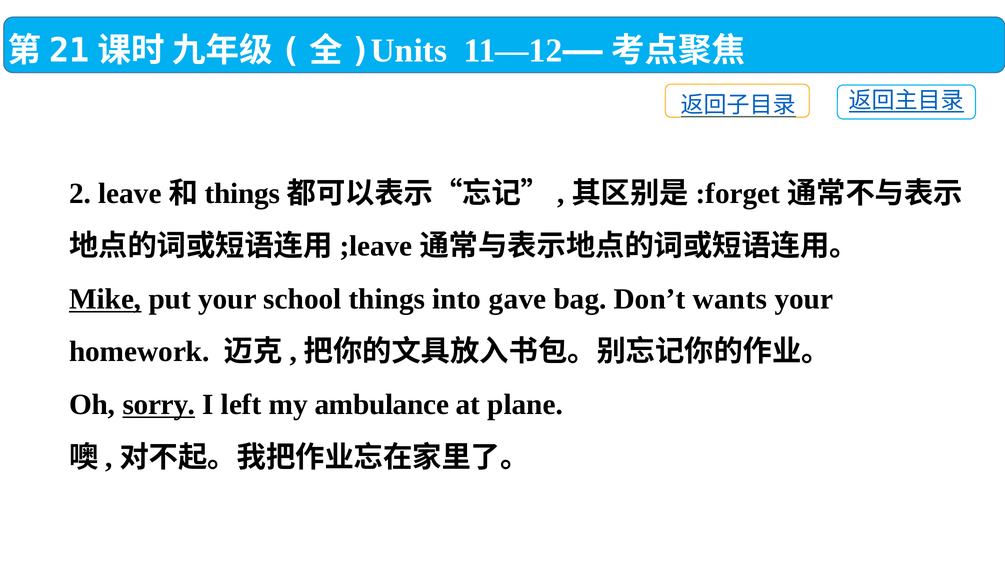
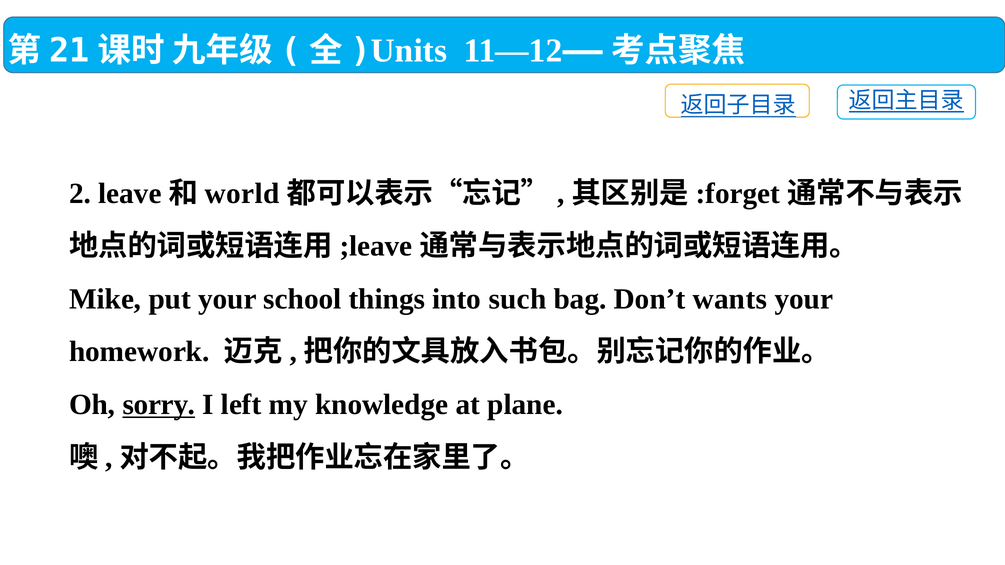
things at (242, 194): things -> world
Mike underline: present -> none
gave: gave -> such
ambulance: ambulance -> knowledge
